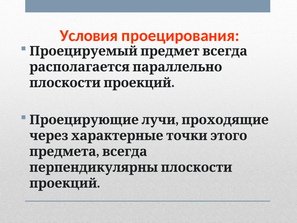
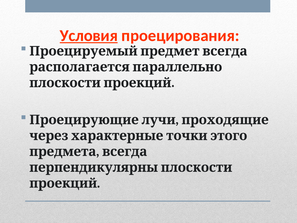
Условия underline: none -> present
